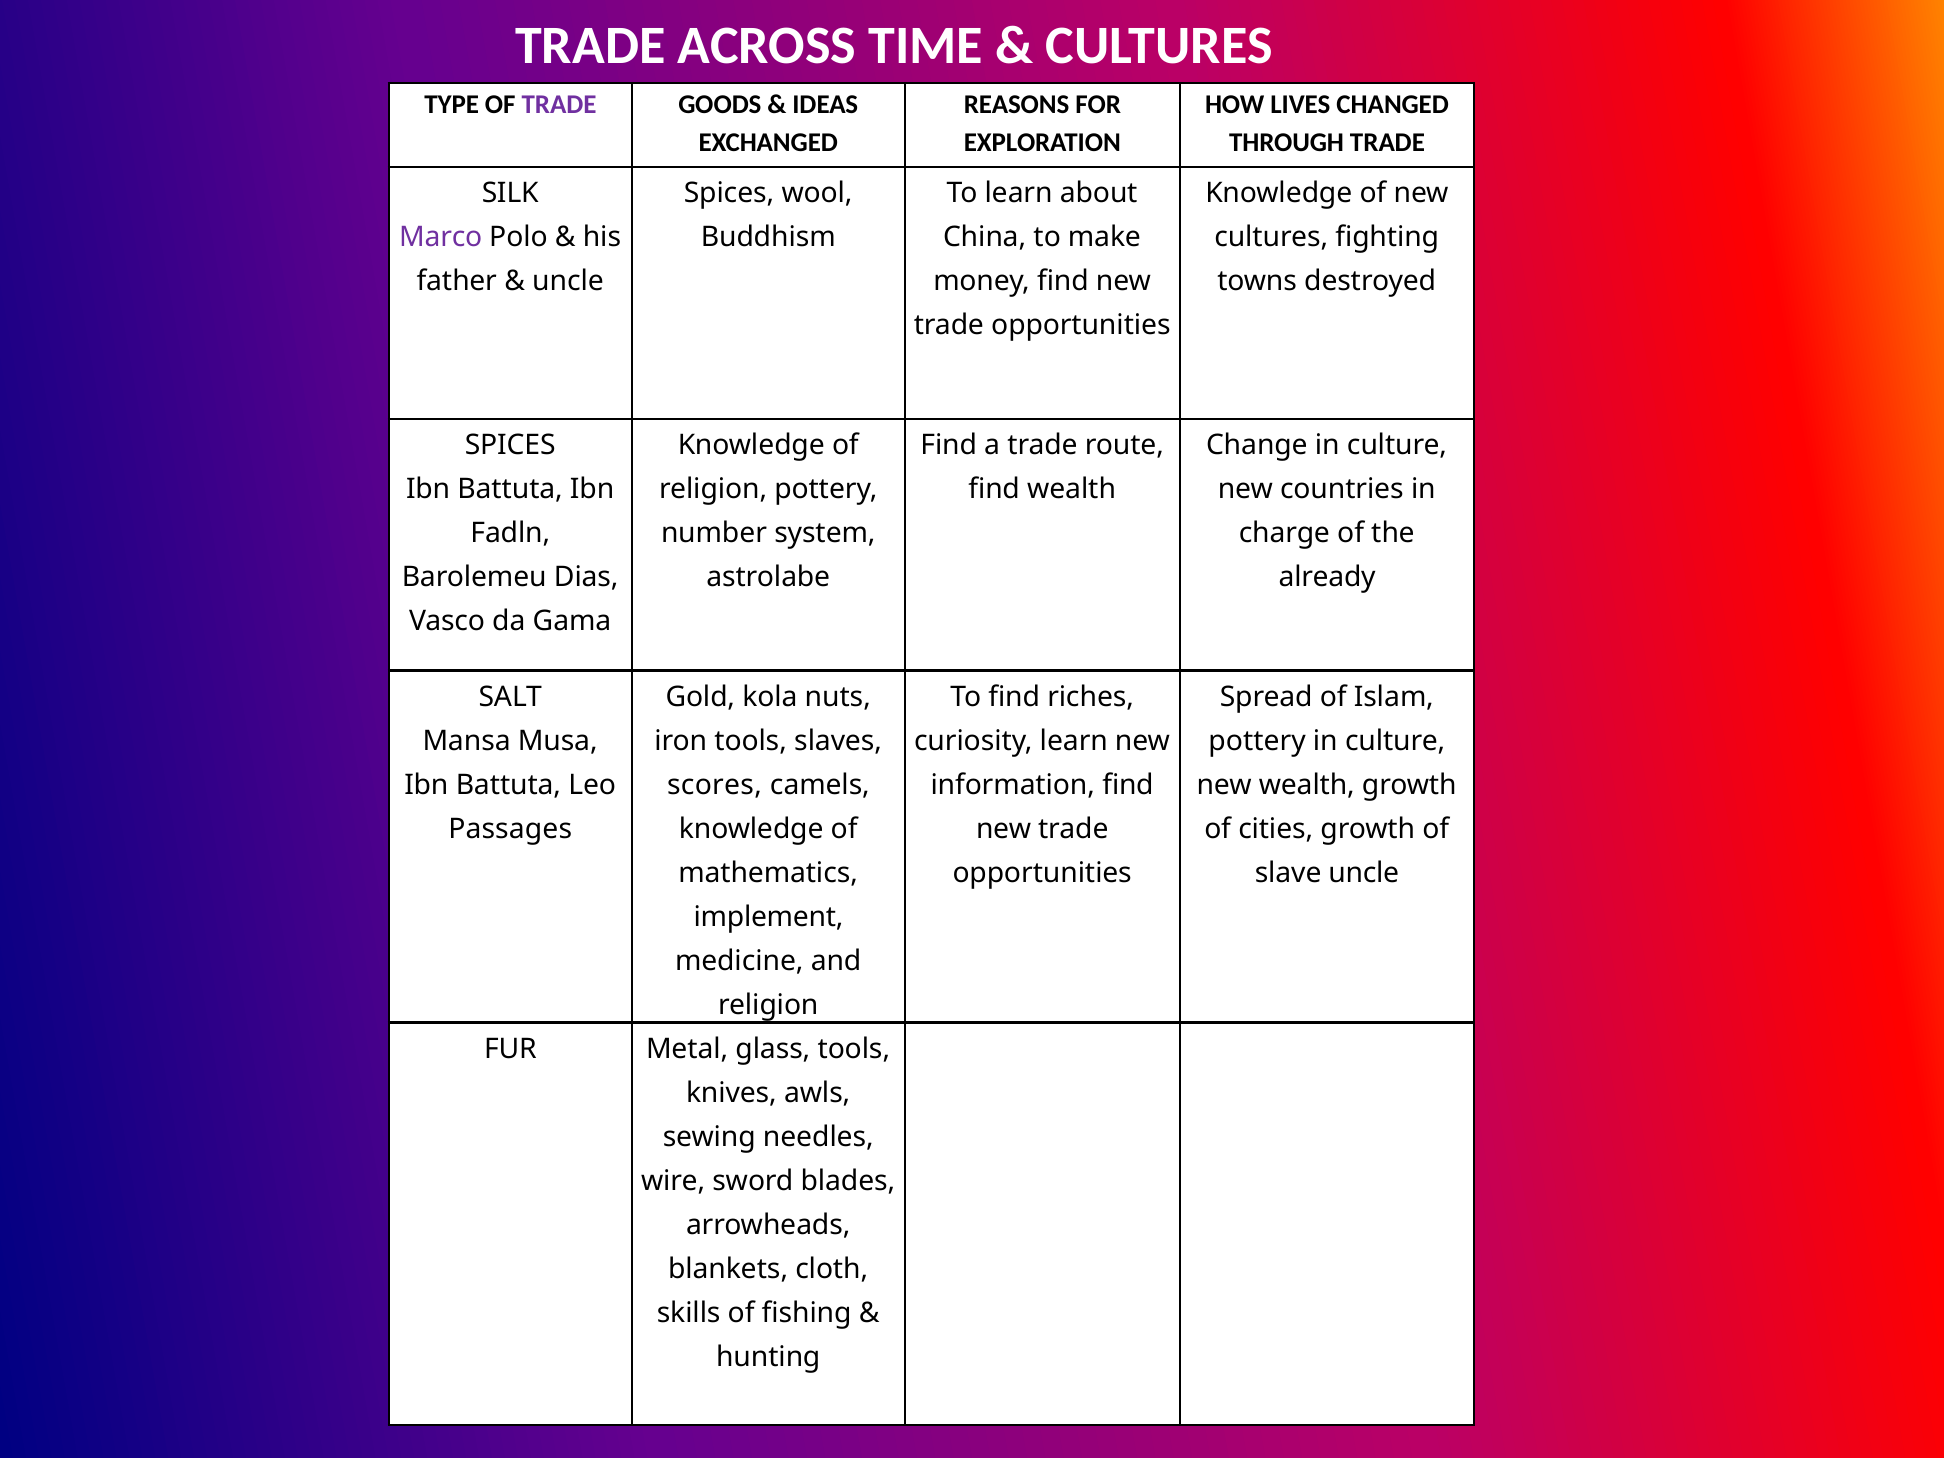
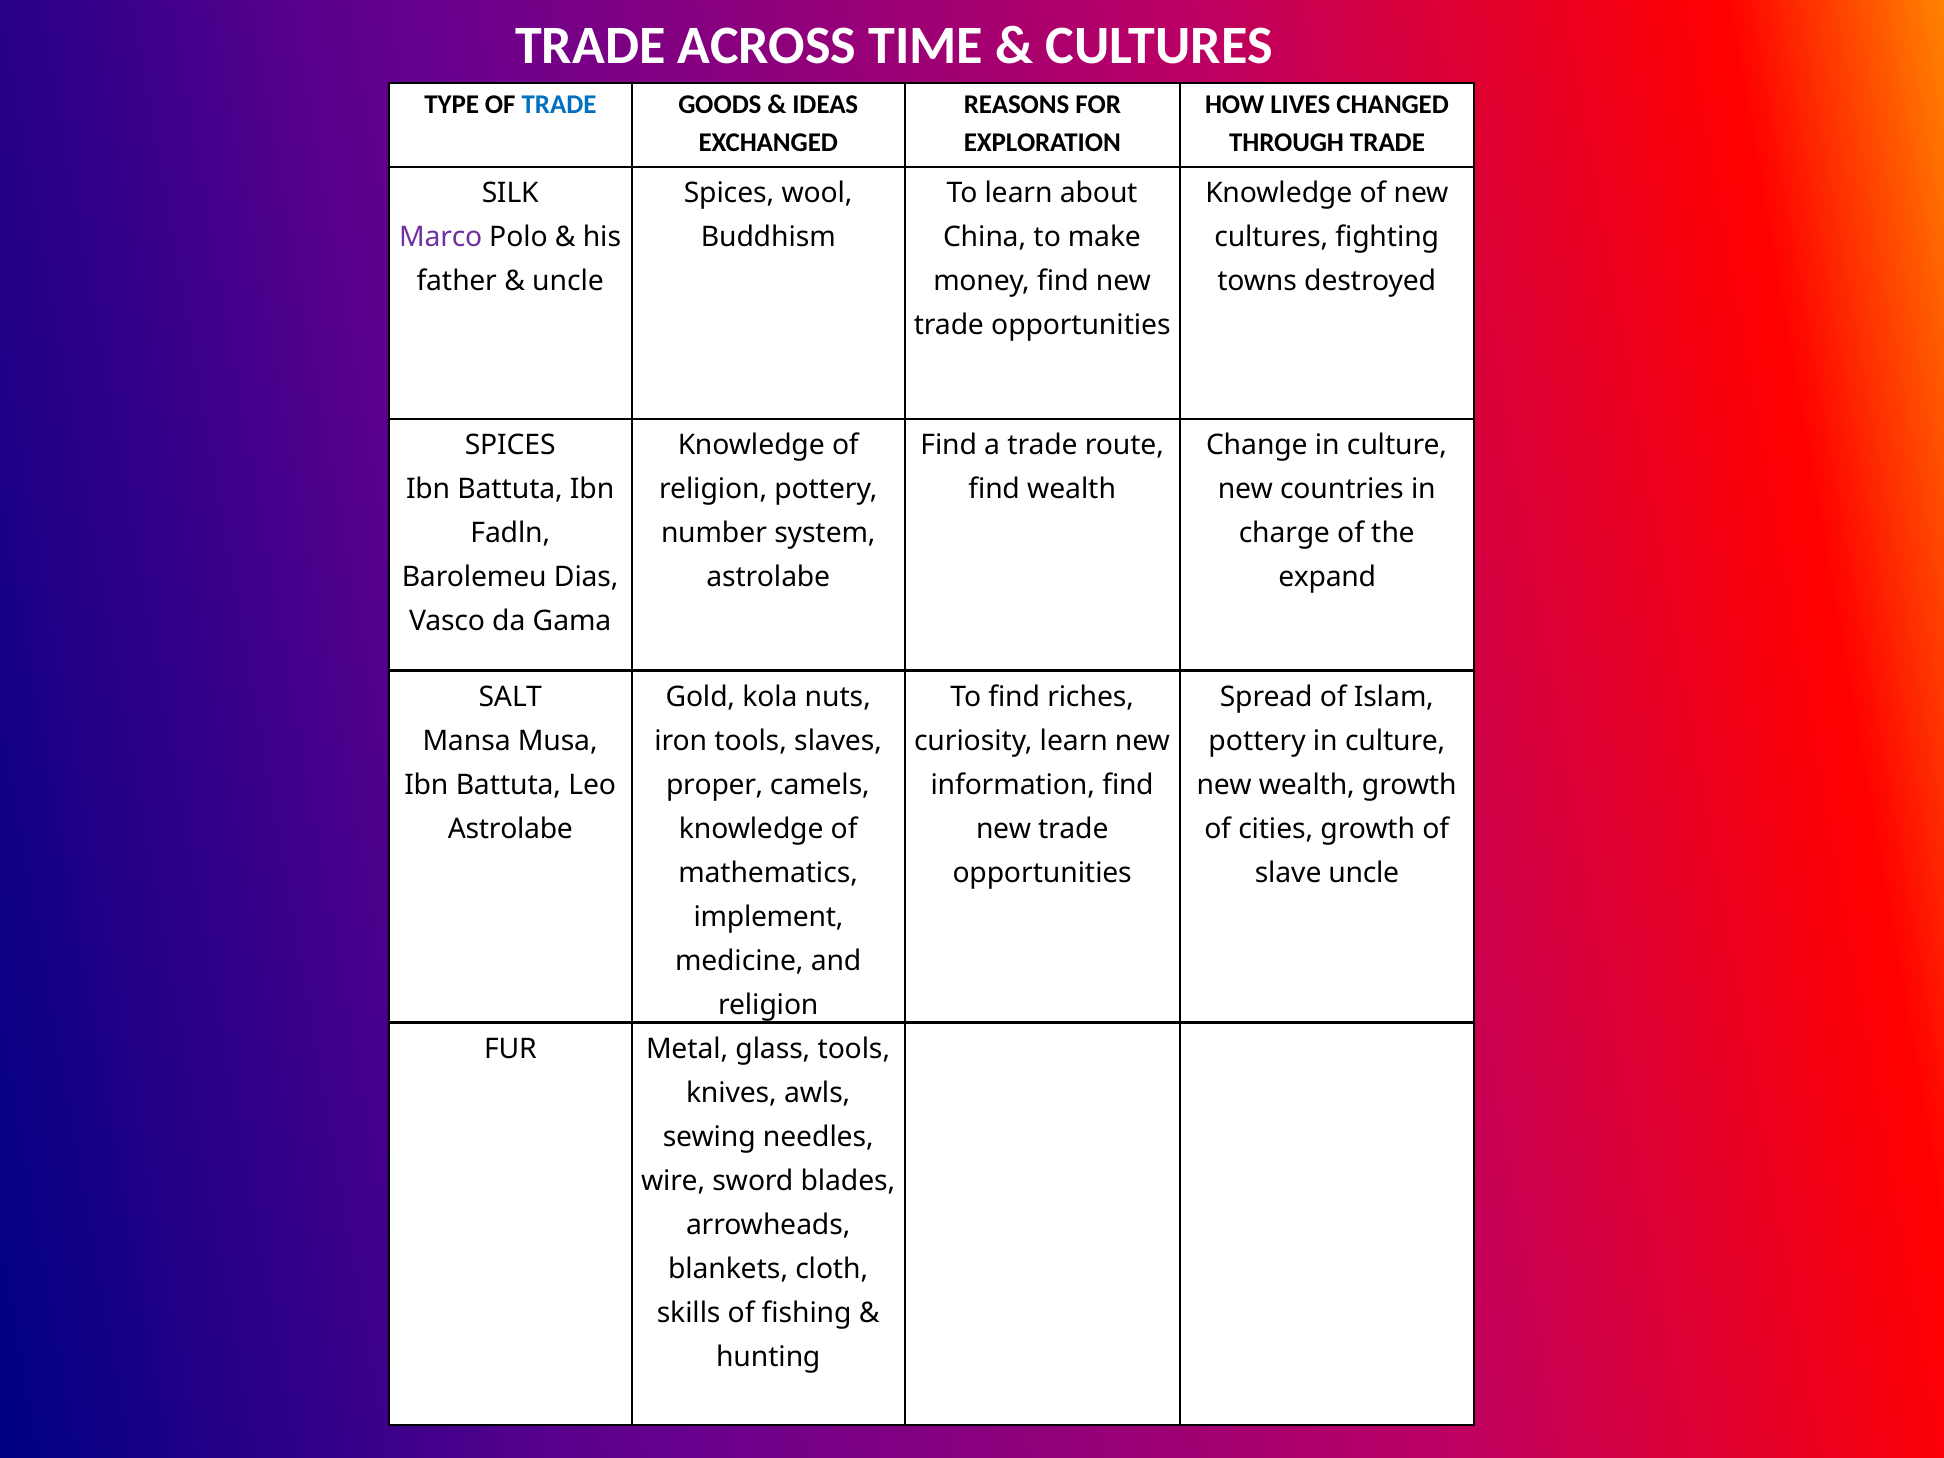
TRADE at (559, 105) colour: purple -> blue
already: already -> expand
scores: scores -> proper
Passages at (510, 829): Passages -> Astrolabe
